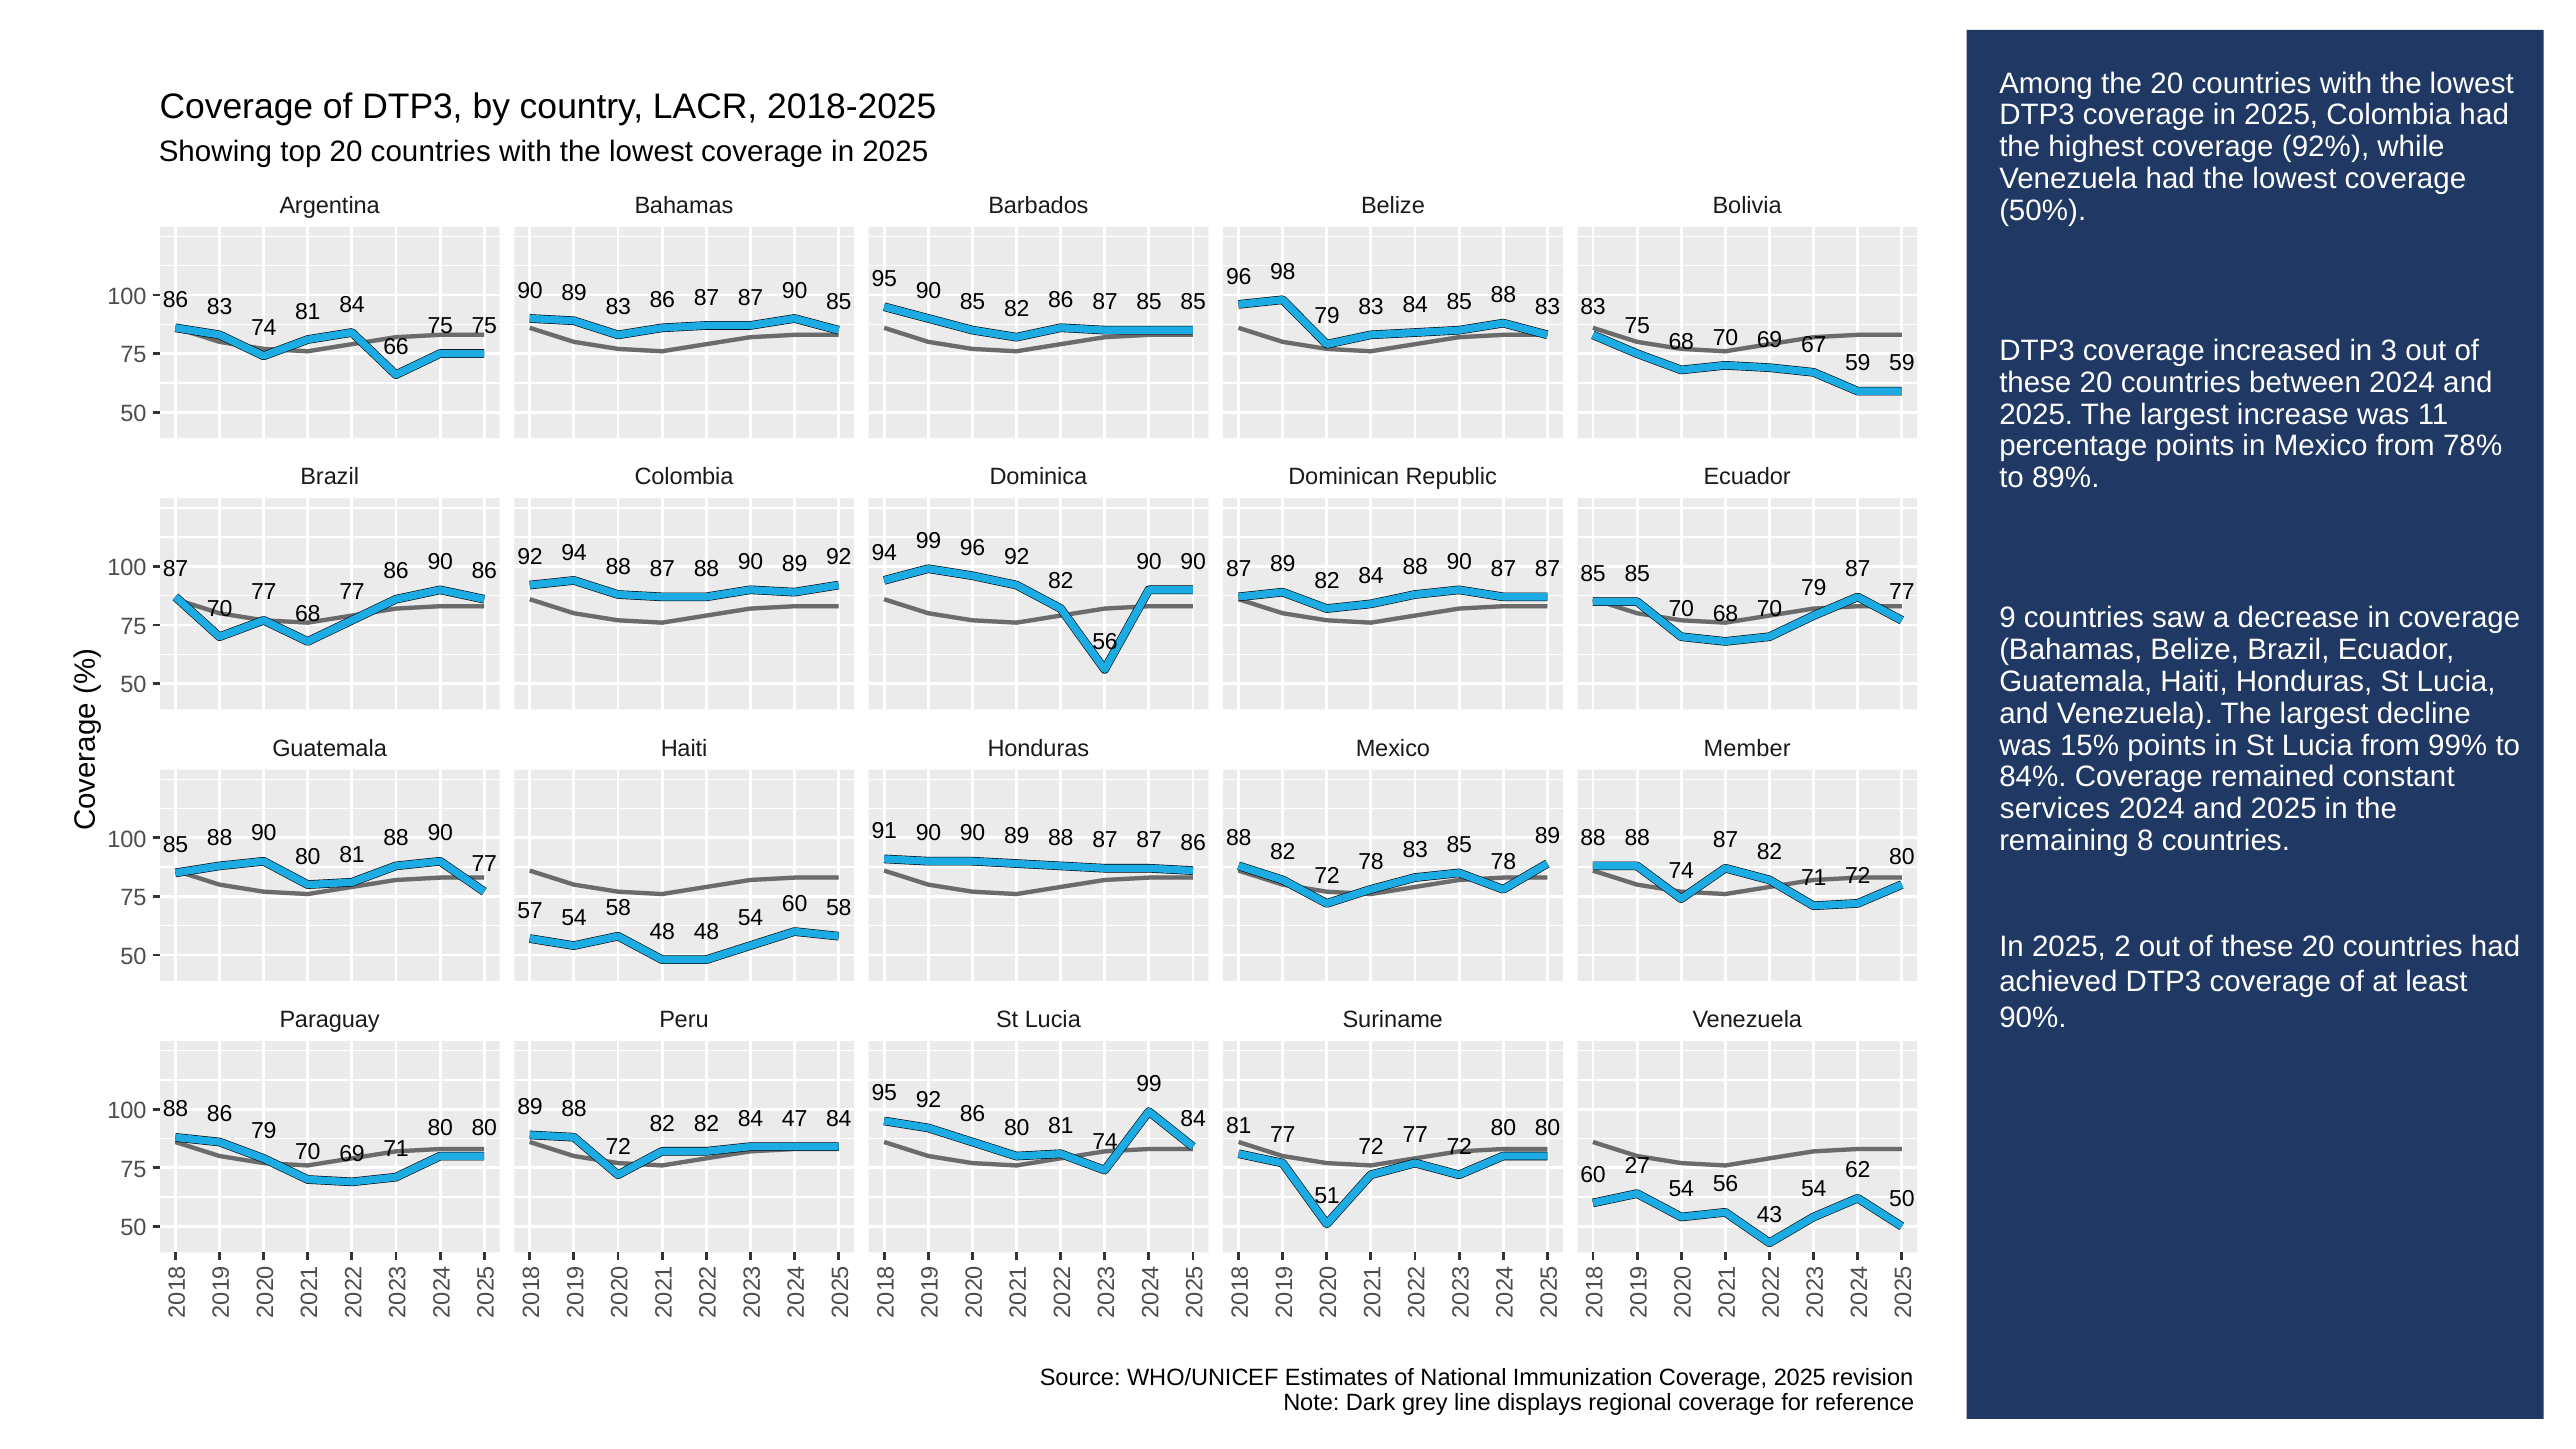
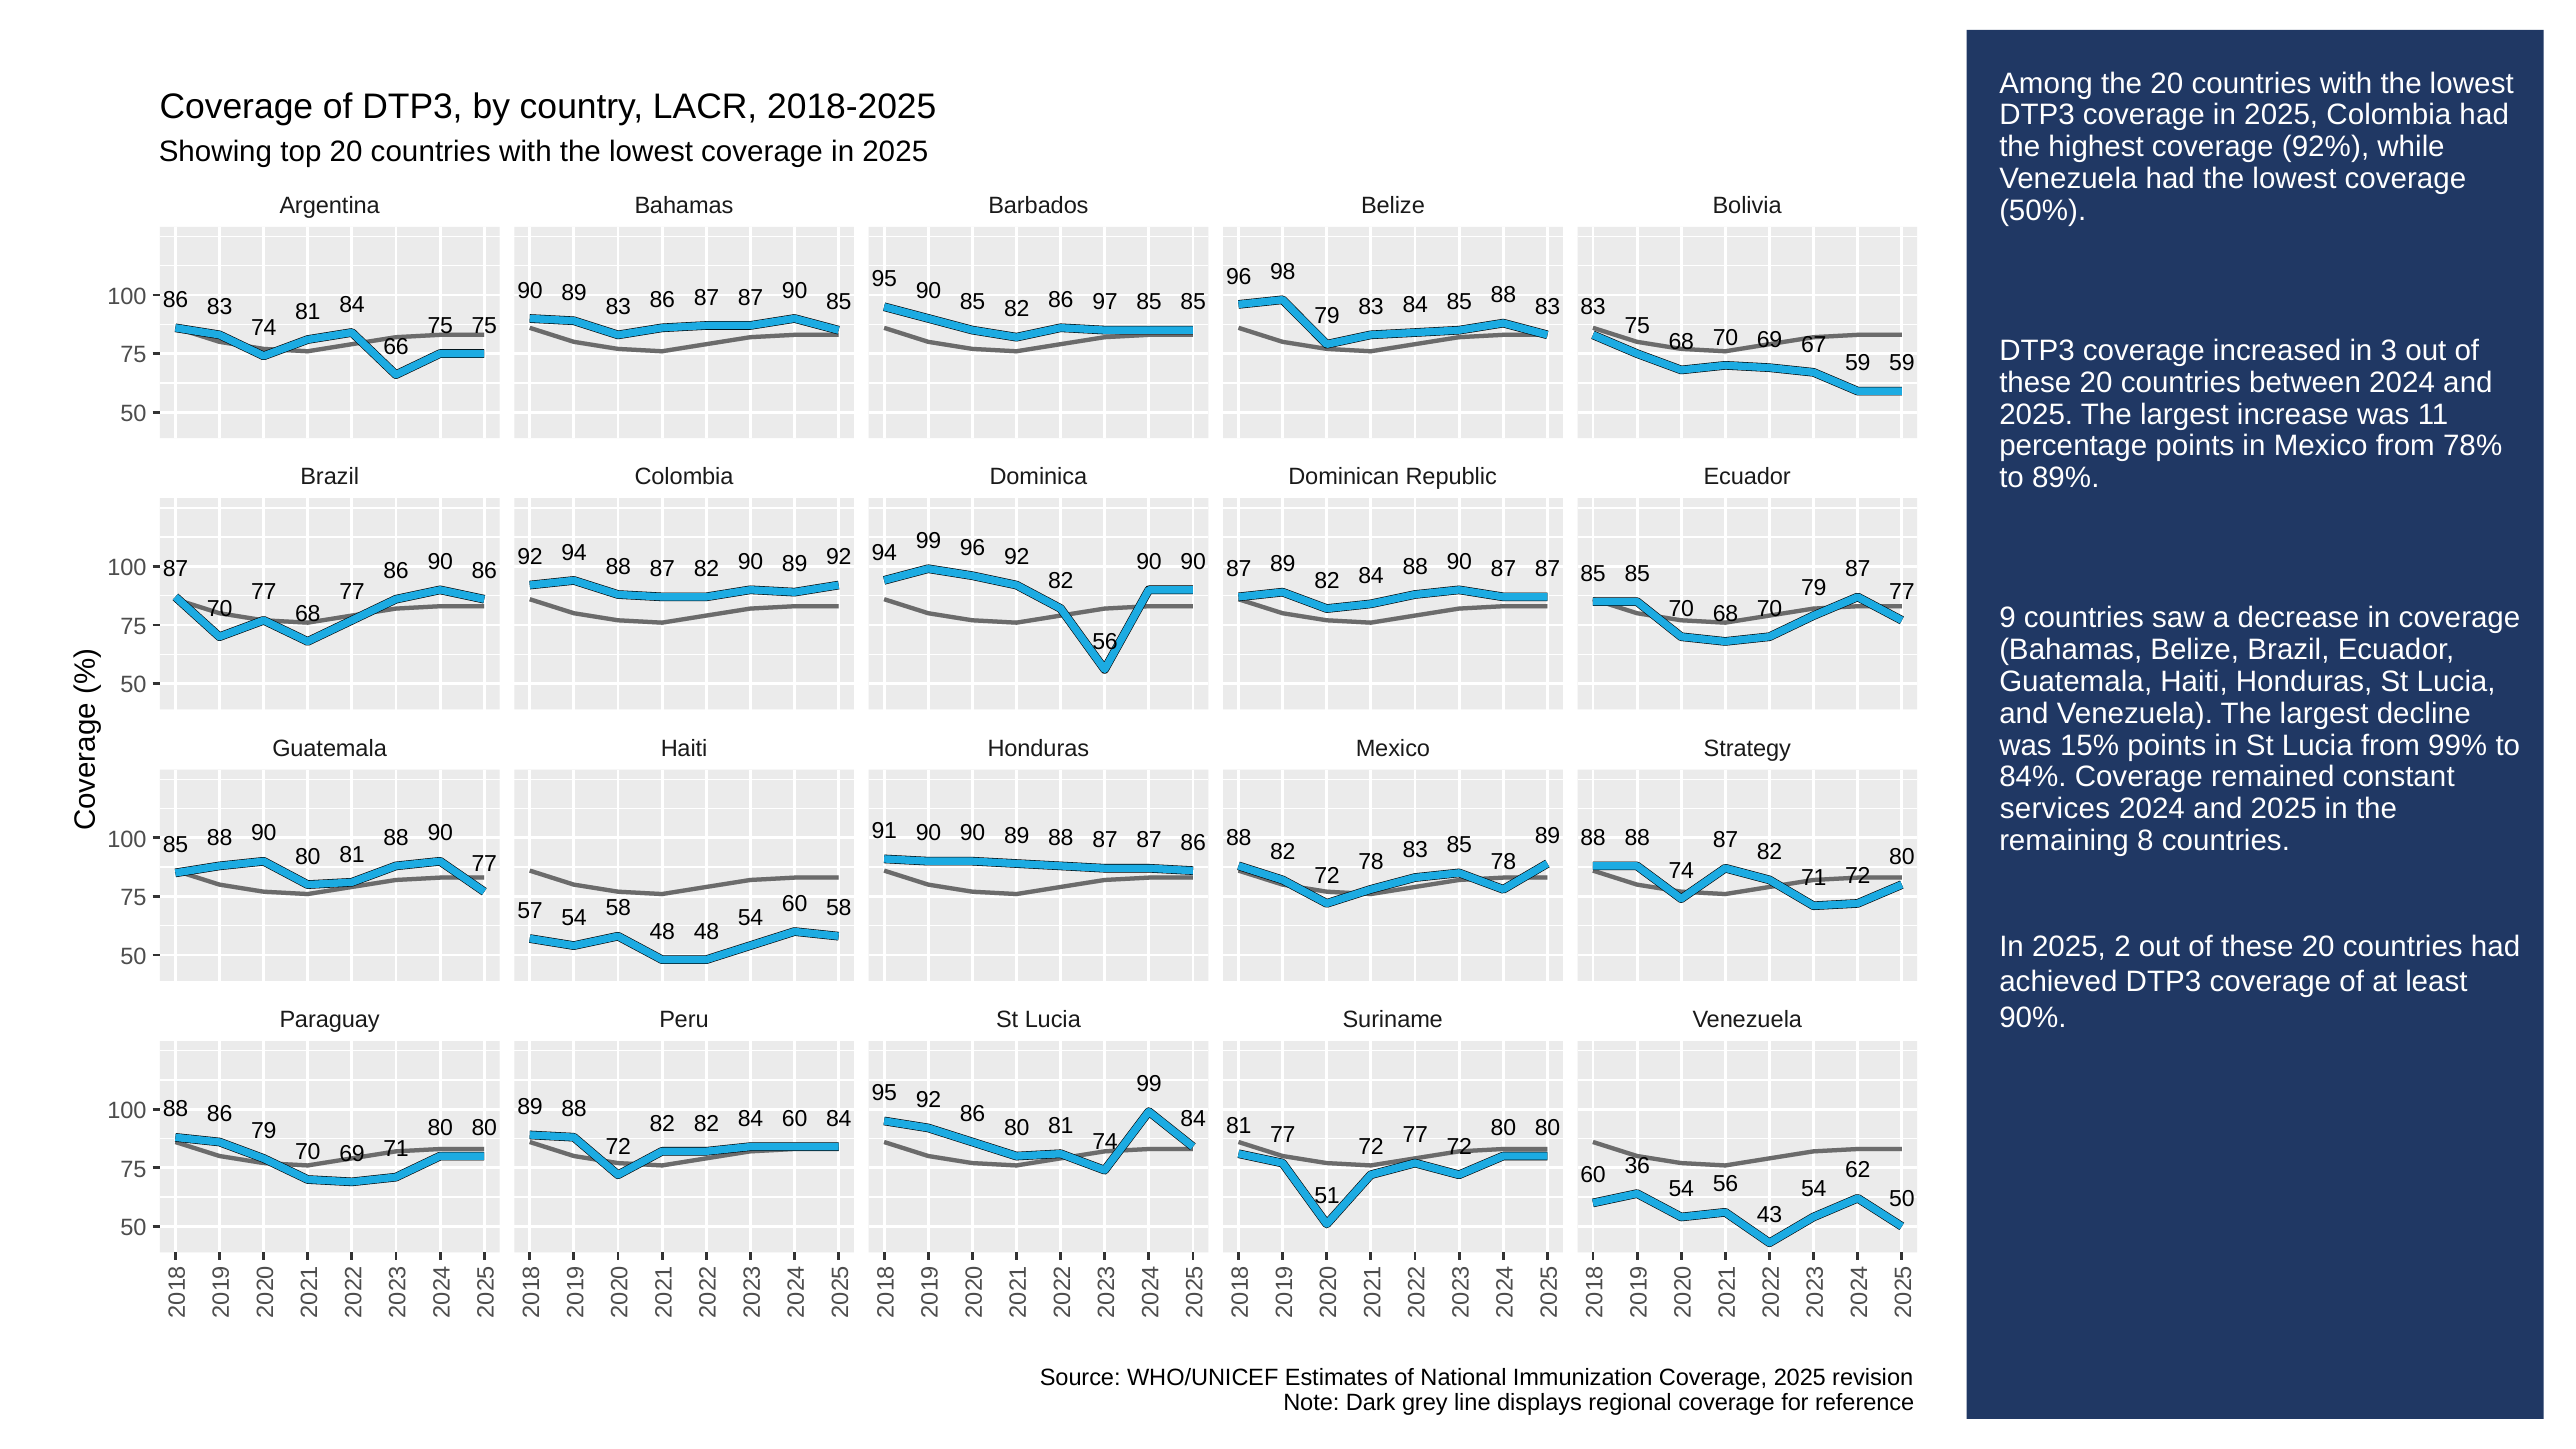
82 86 87: 87 -> 97
88 87 88: 88 -> 82
Member: Member -> Strategy
84 47: 47 -> 60
27: 27 -> 36
